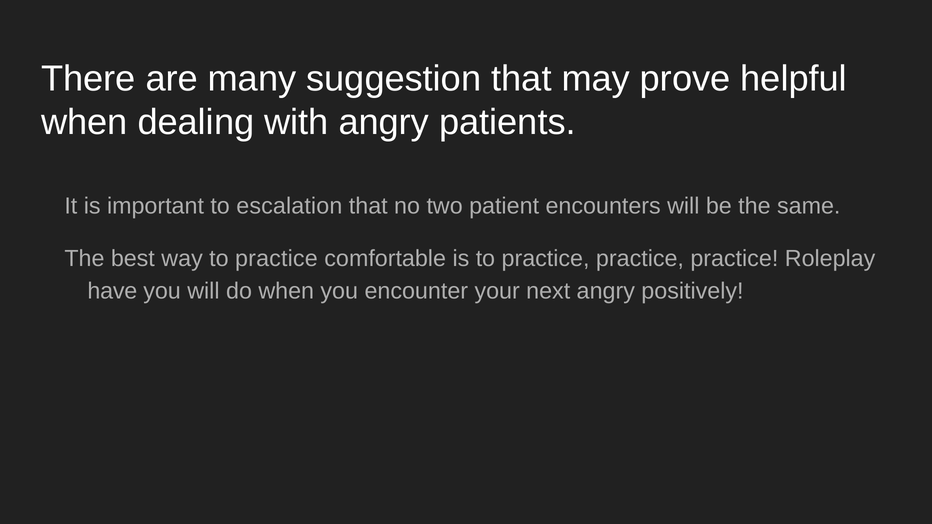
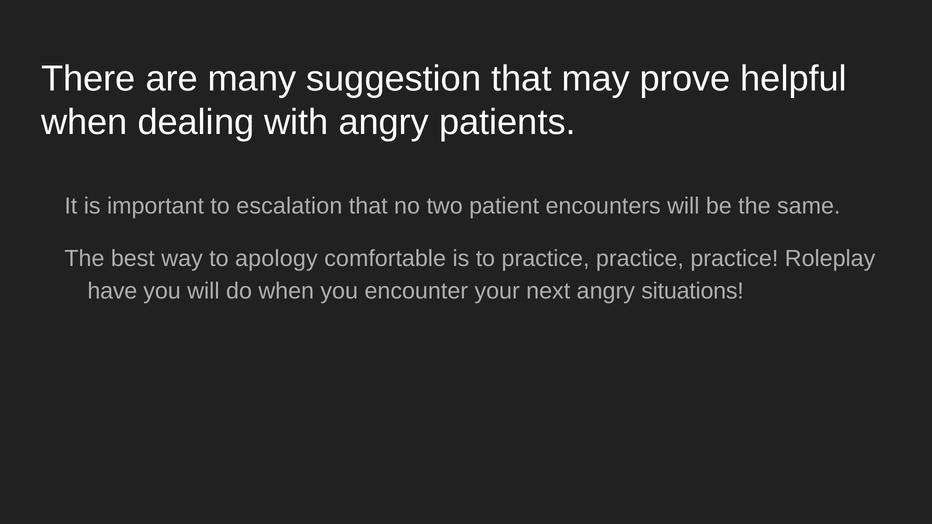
way to practice: practice -> apology
positively: positively -> situations
